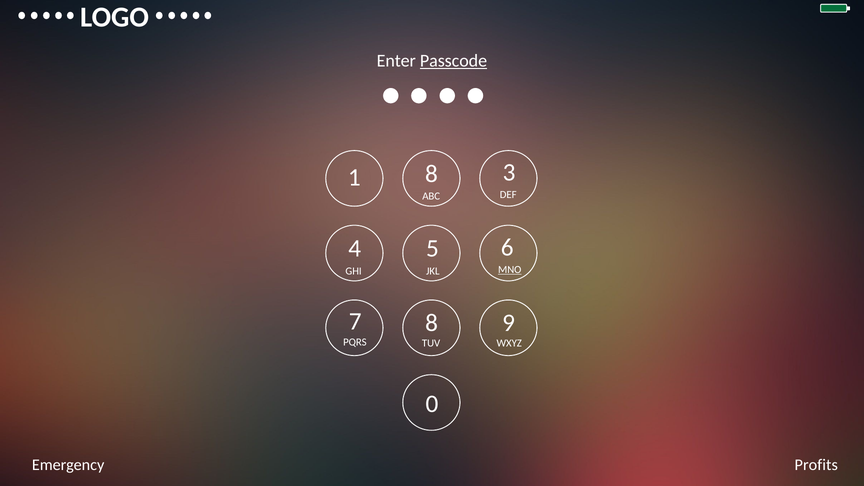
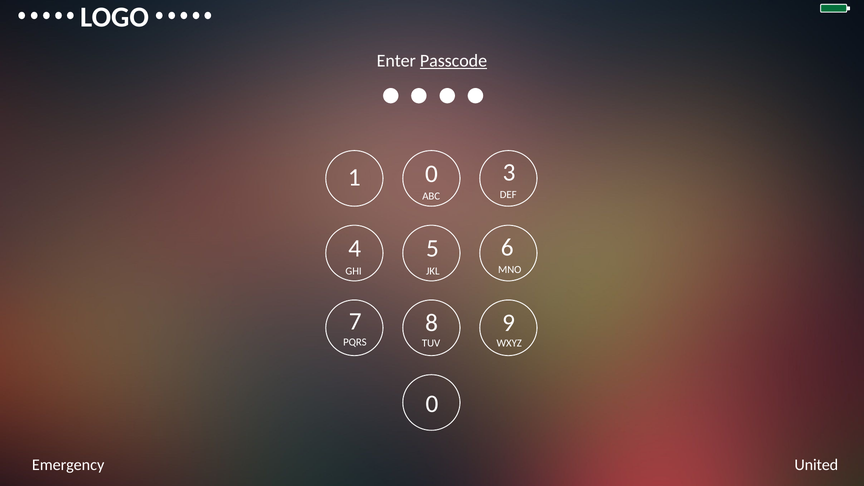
1 8: 8 -> 0
MNO underline: present -> none
Profits: Profits -> United
